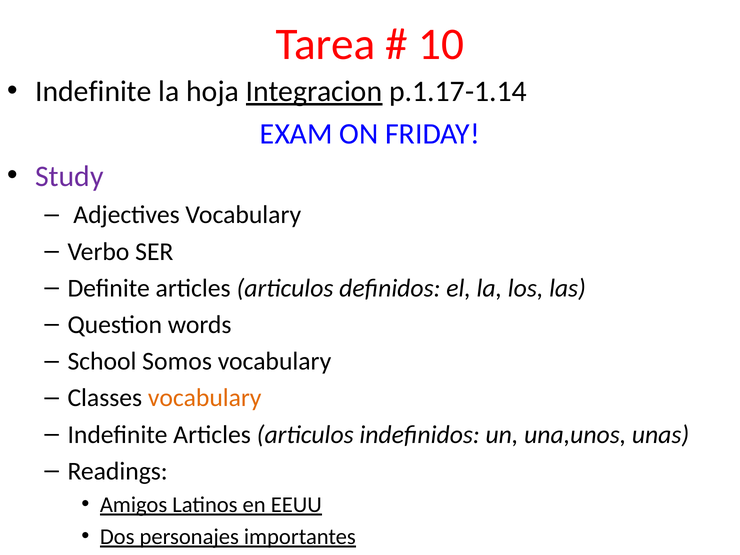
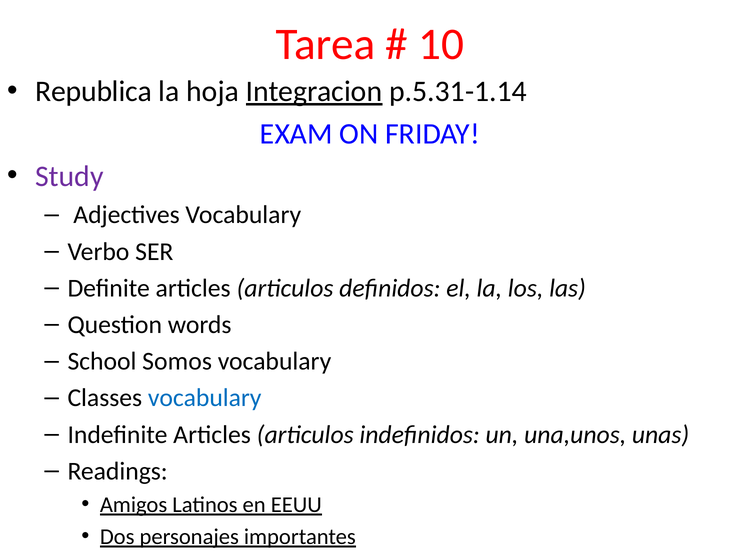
Indefinite at (93, 91): Indefinite -> Republica
p.1.17-1.14: p.1.17-1.14 -> p.5.31-1.14
vocabulary at (205, 398) colour: orange -> blue
